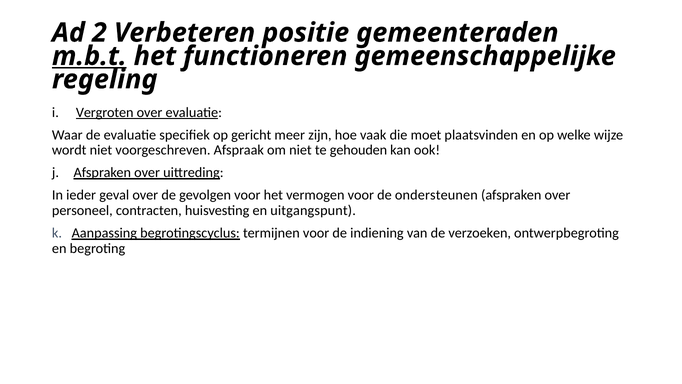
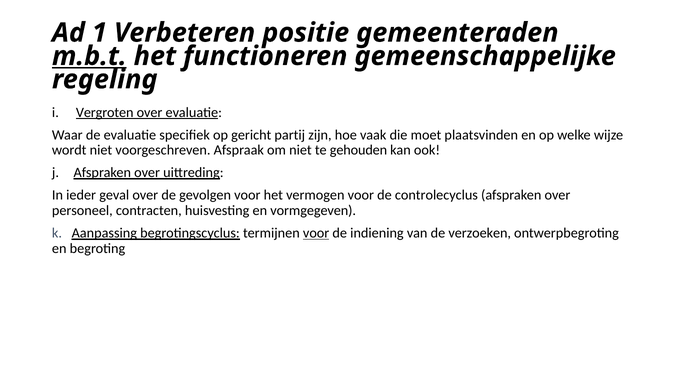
2: 2 -> 1
meer: meer -> partij
ondersteunen: ondersteunen -> controlecyclus
uitgangspunt: uitgangspunt -> vormgegeven
voor at (316, 233) underline: none -> present
